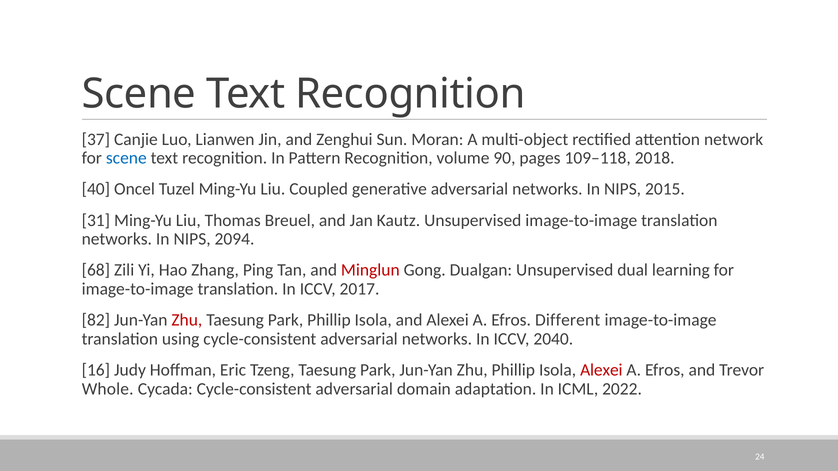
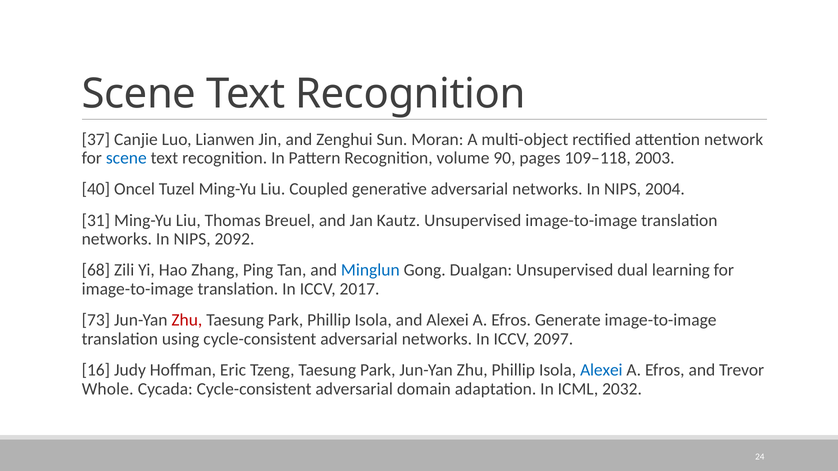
2018: 2018 -> 2003
2015: 2015 -> 2004
2094: 2094 -> 2092
Minglun colour: red -> blue
82: 82 -> 73
Different: Different -> Generate
2040: 2040 -> 2097
Alexei at (601, 370) colour: red -> blue
2022: 2022 -> 2032
